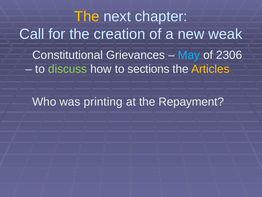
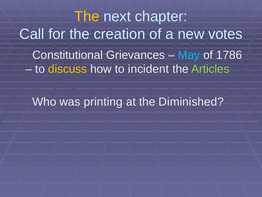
weak: weak -> votes
2306: 2306 -> 1786
discuss colour: light green -> yellow
sections: sections -> incident
Articles colour: yellow -> light green
Repayment: Repayment -> Diminished
